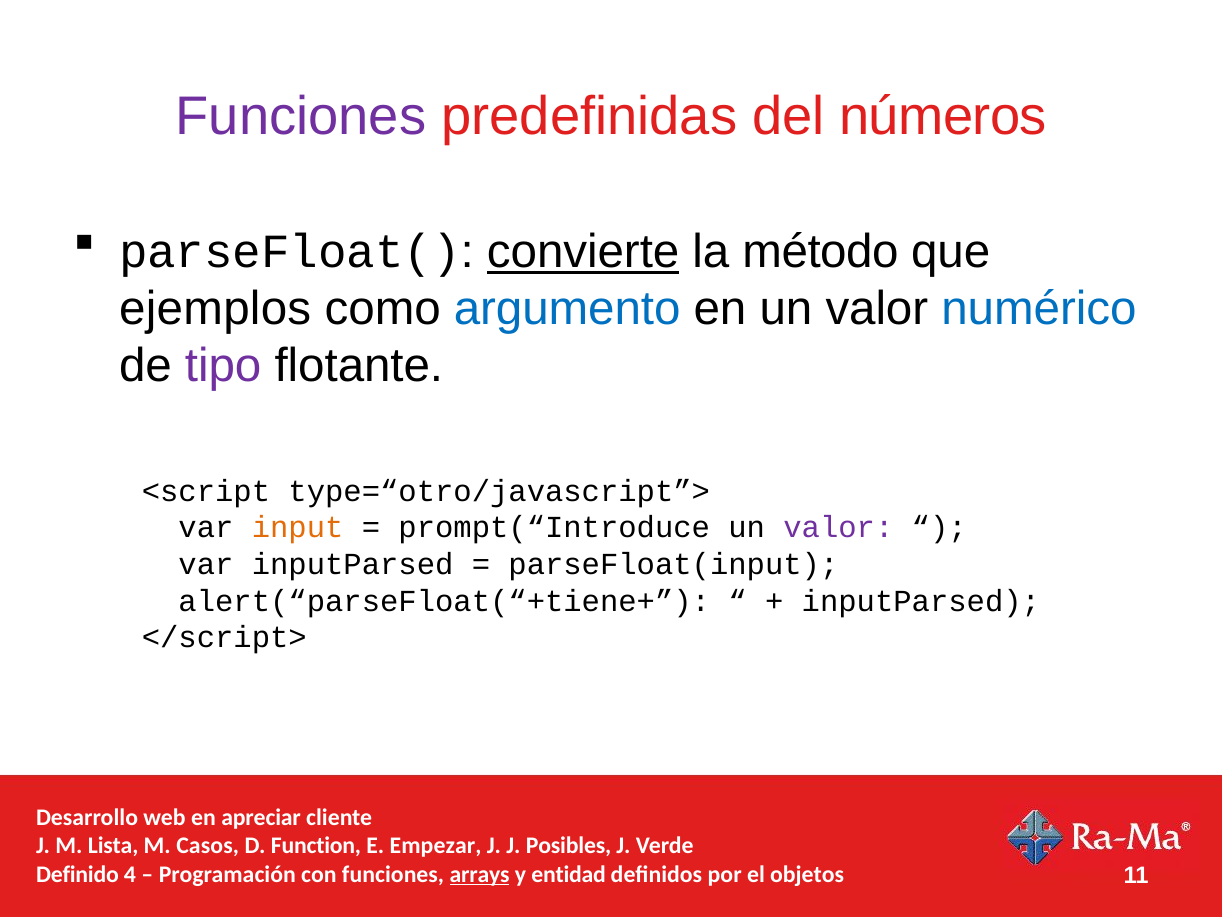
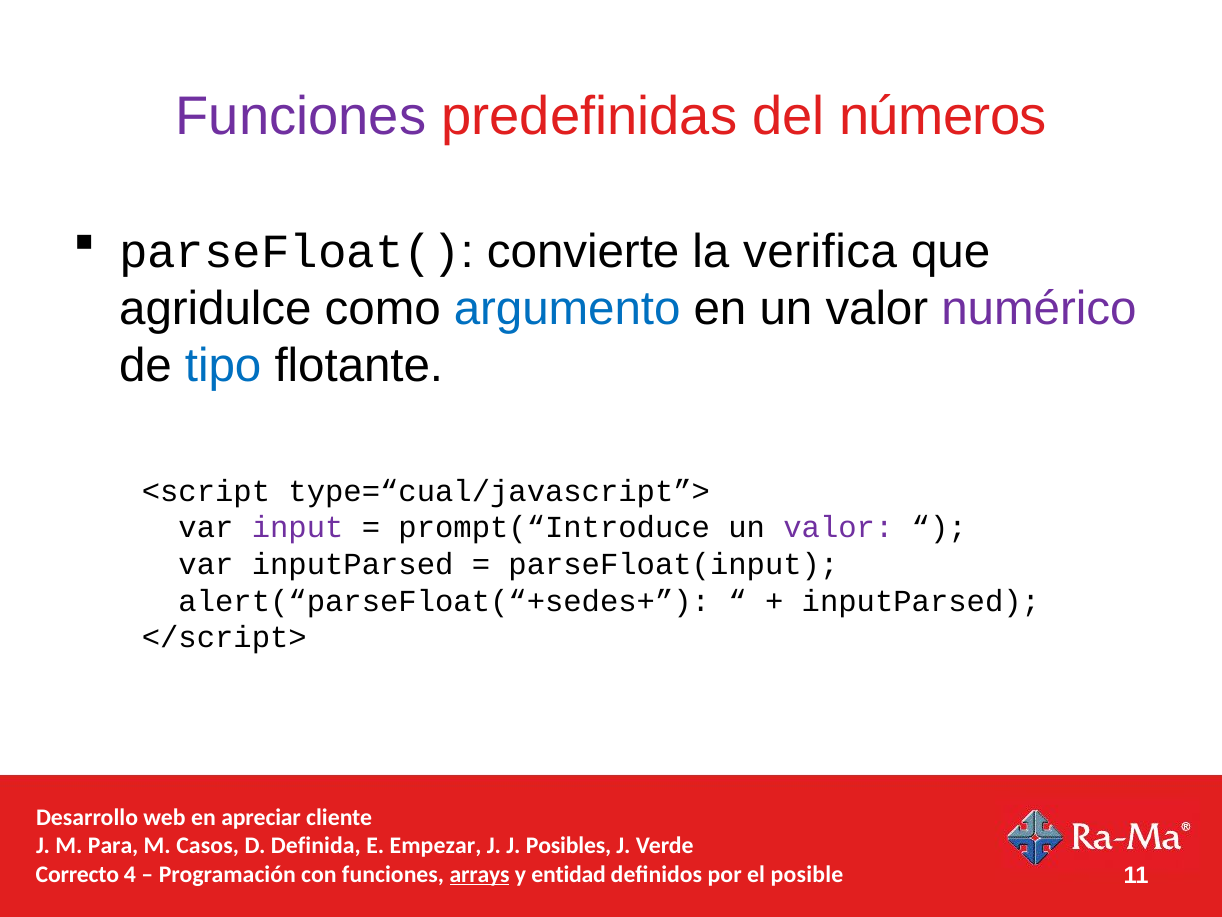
convierte underline: present -> none
método: método -> verifica
ejemplos: ejemplos -> agridulce
numérico colour: blue -> purple
tipo colour: purple -> blue
type=“otro/javascript”>: type=“otro/javascript”> -> type=“cual/javascript”>
input colour: orange -> purple
alert(“parseFloat(“+tiene+: alert(“parseFloat(“+tiene+ -> alert(“parseFloat(“+sedes+
Lista: Lista -> Para
Function: Function -> Definida
Definido: Definido -> Correcto
objetos: objetos -> posible
